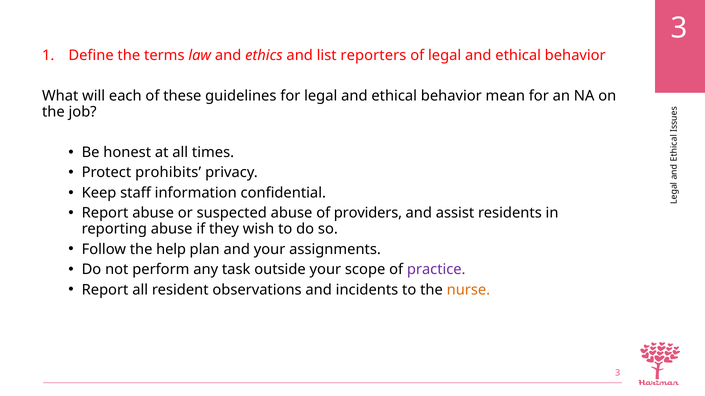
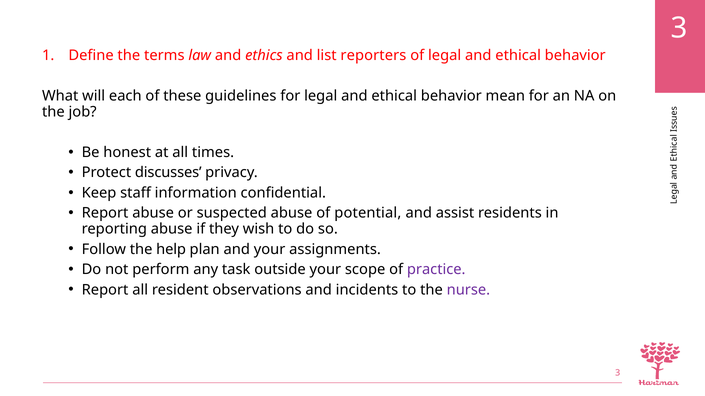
prohibits: prohibits -> discusses
providers: providers -> potential
nurse colour: orange -> purple
